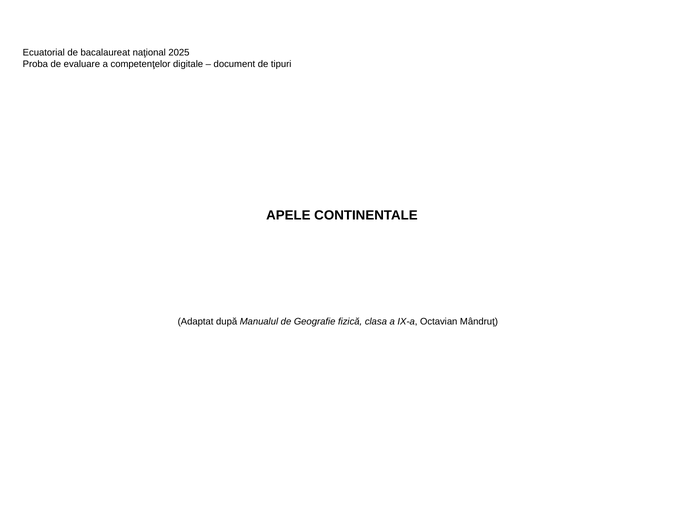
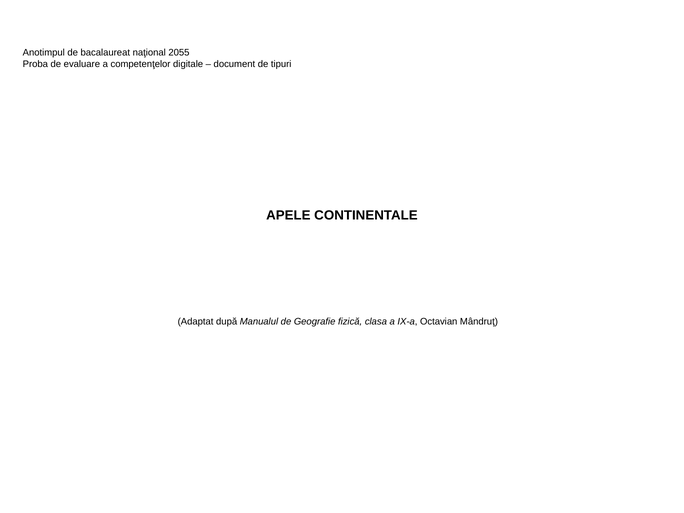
Ecuatorial: Ecuatorial -> Anotimpul
2025: 2025 -> 2055
